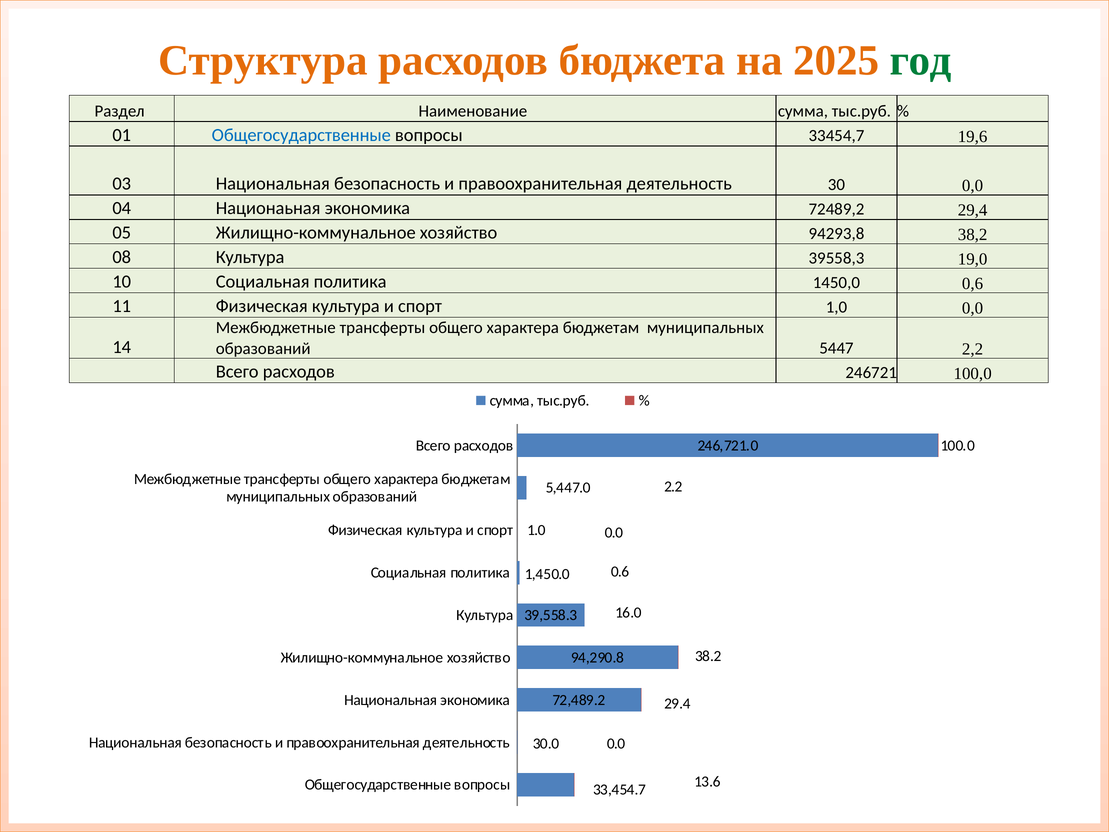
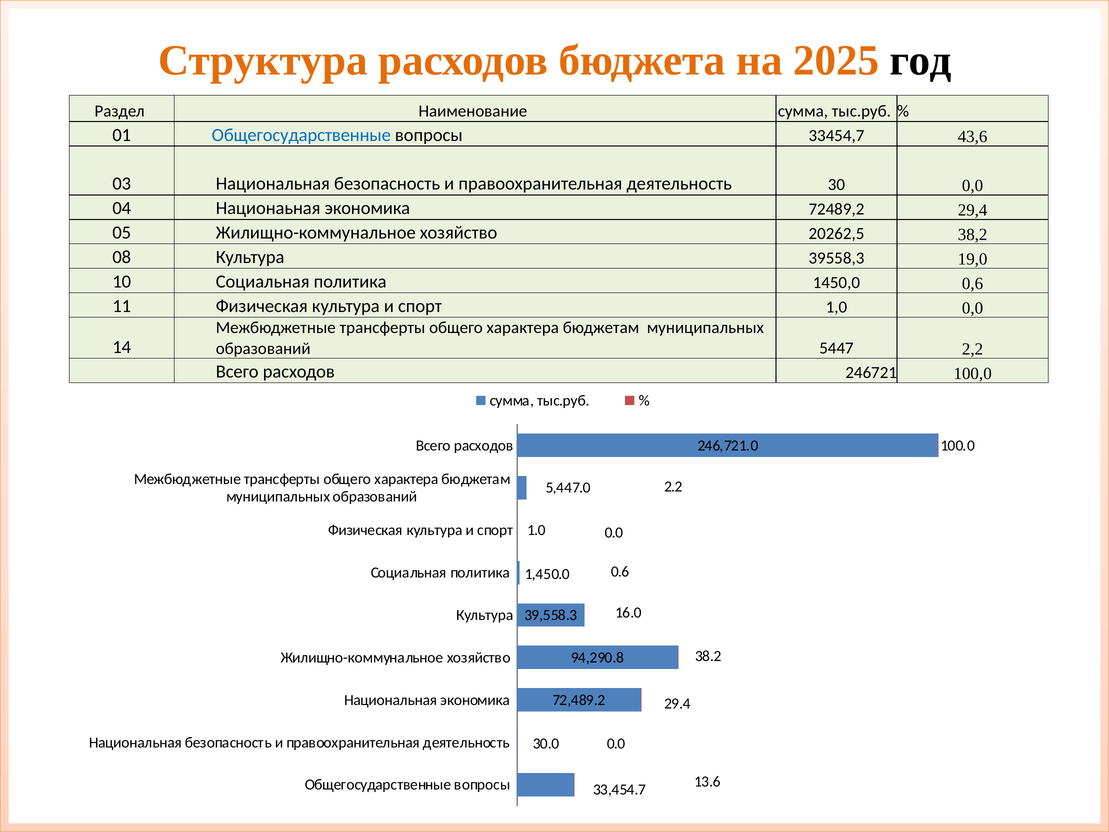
год colour: green -> black
19,6: 19,6 -> 43,6
94293,8: 94293,8 -> 20262,5
